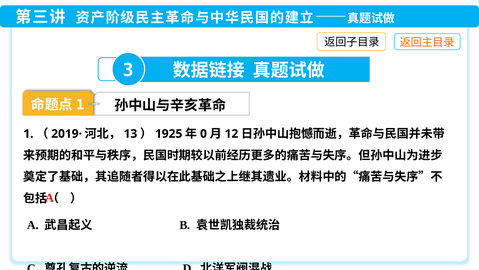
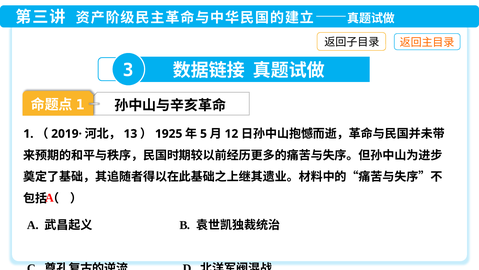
0: 0 -> 5
